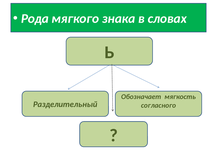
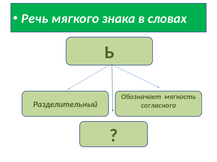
Рода: Рода -> Речь
